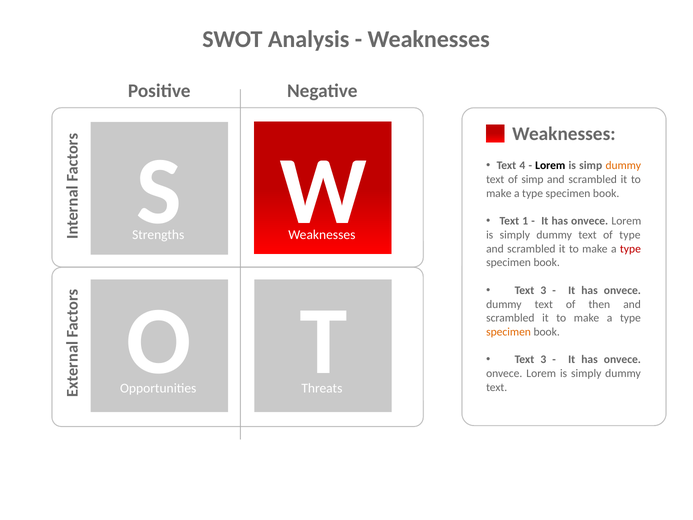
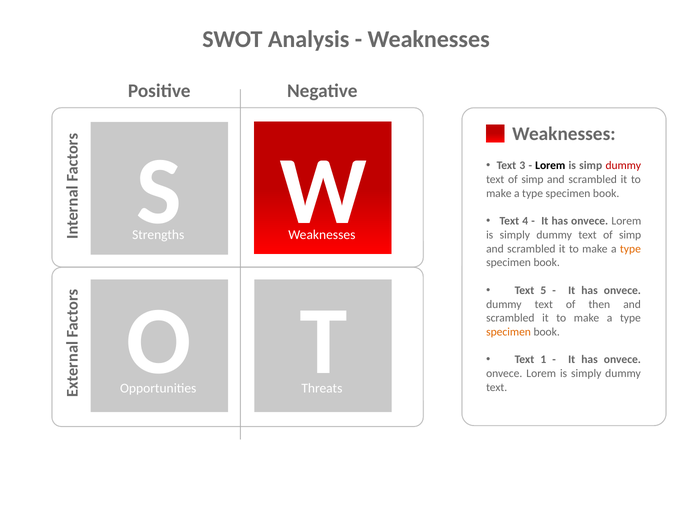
4: 4 -> 3
dummy at (623, 165) colour: orange -> red
1: 1 -> 4
type at (630, 235): type -> simp
type at (630, 249) colour: red -> orange
3 at (543, 290): 3 -> 5
3 at (543, 359): 3 -> 1
